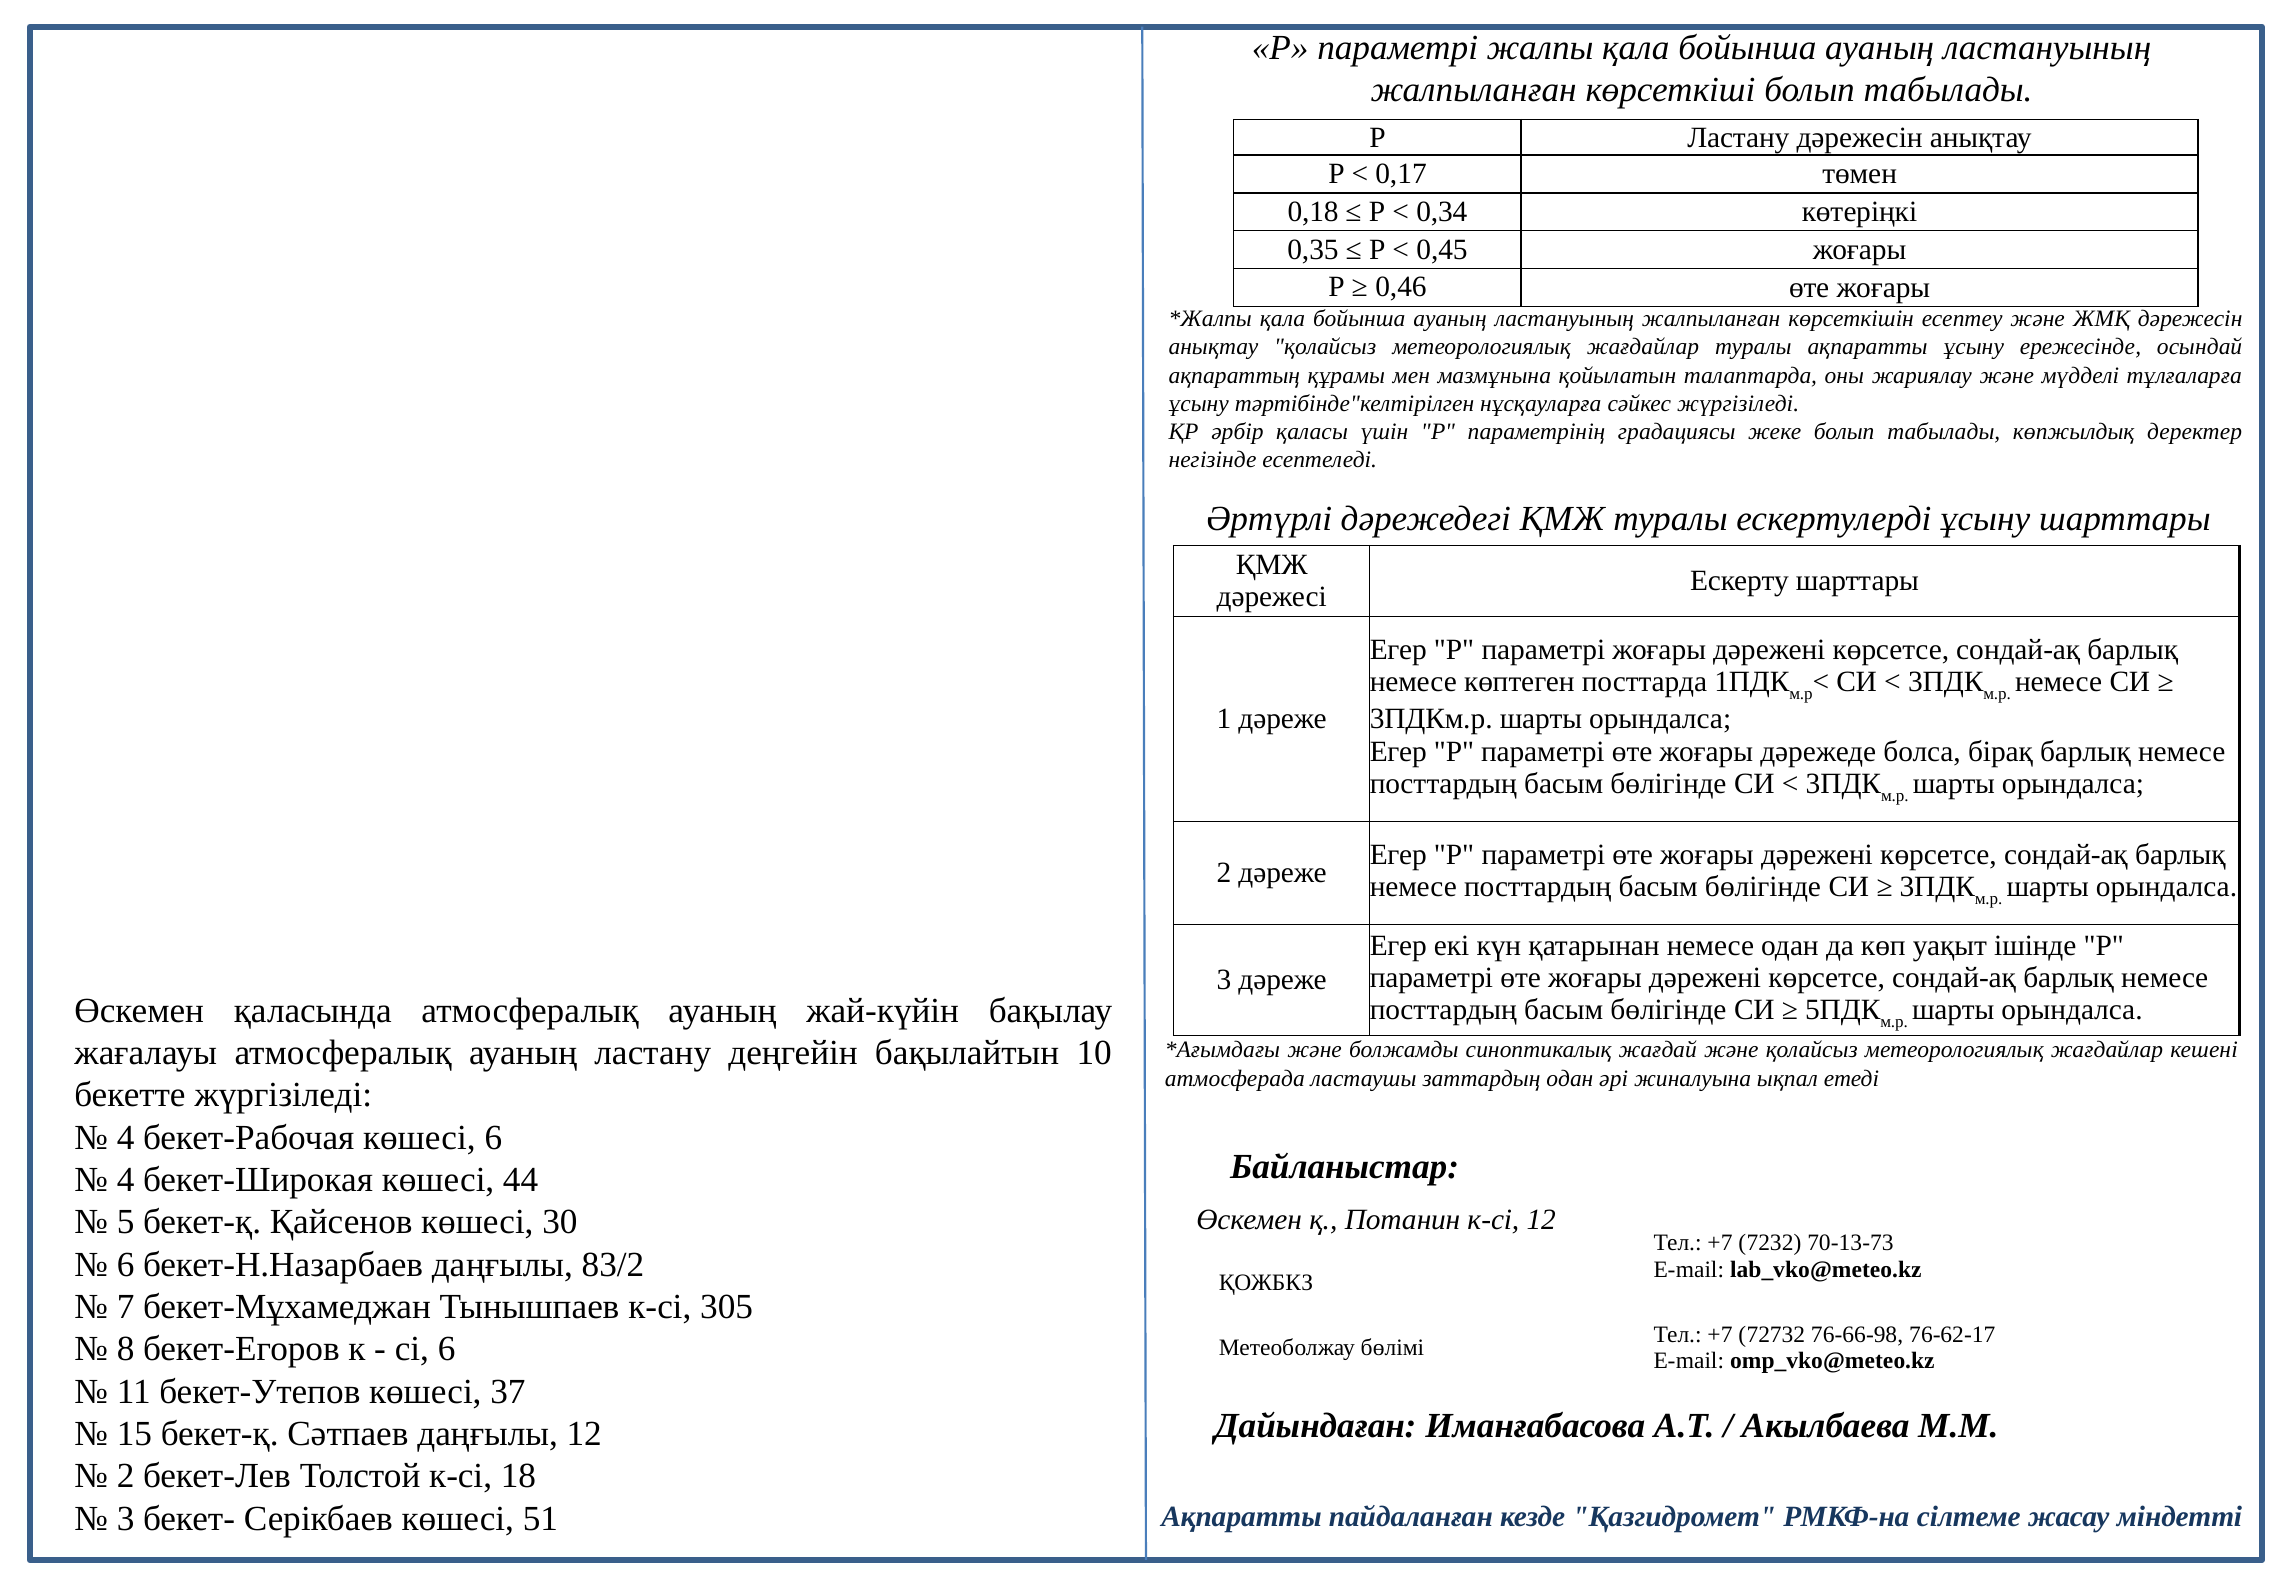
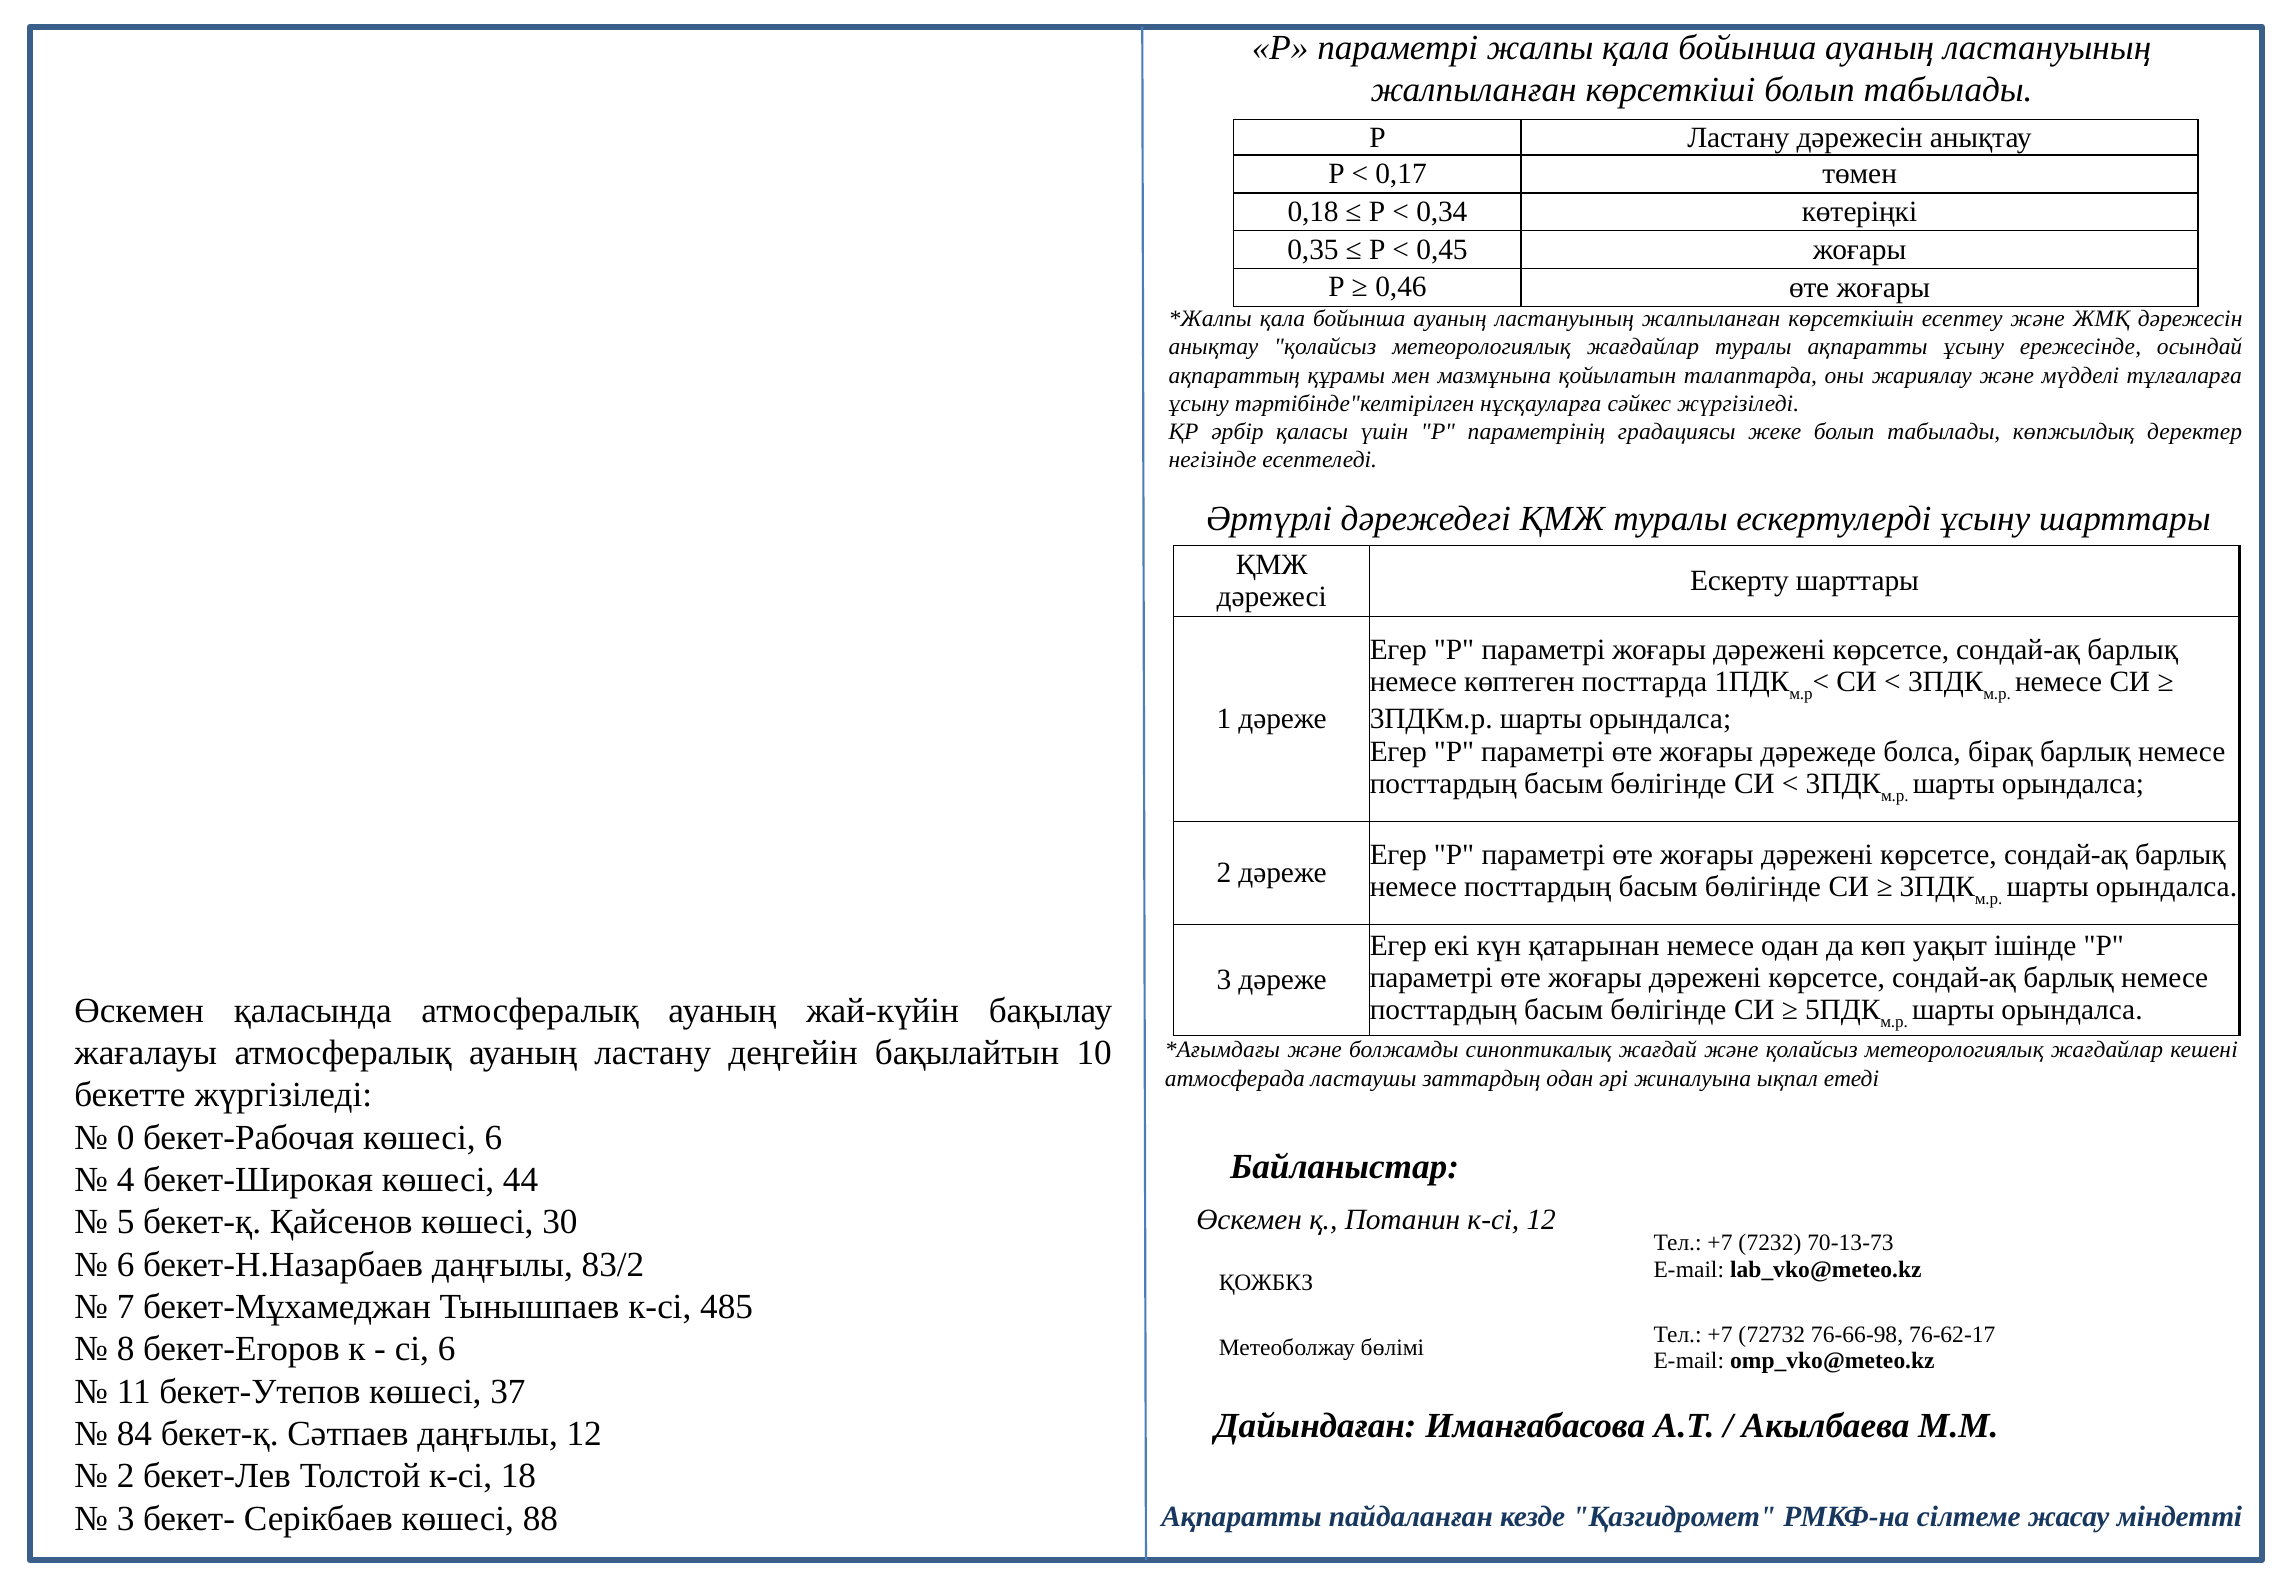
4 at (126, 1137): 4 -> 0
305: 305 -> 485
15: 15 -> 84
51: 51 -> 88
